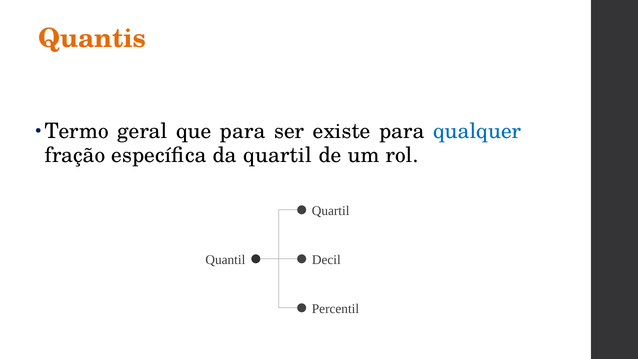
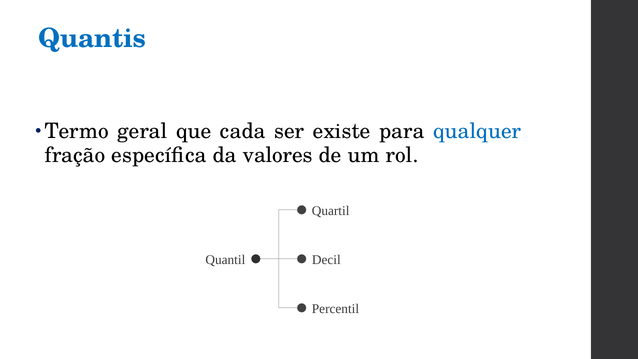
Quantis colour: orange -> blue
que para: para -> cada
da quartil: quartil -> valores
